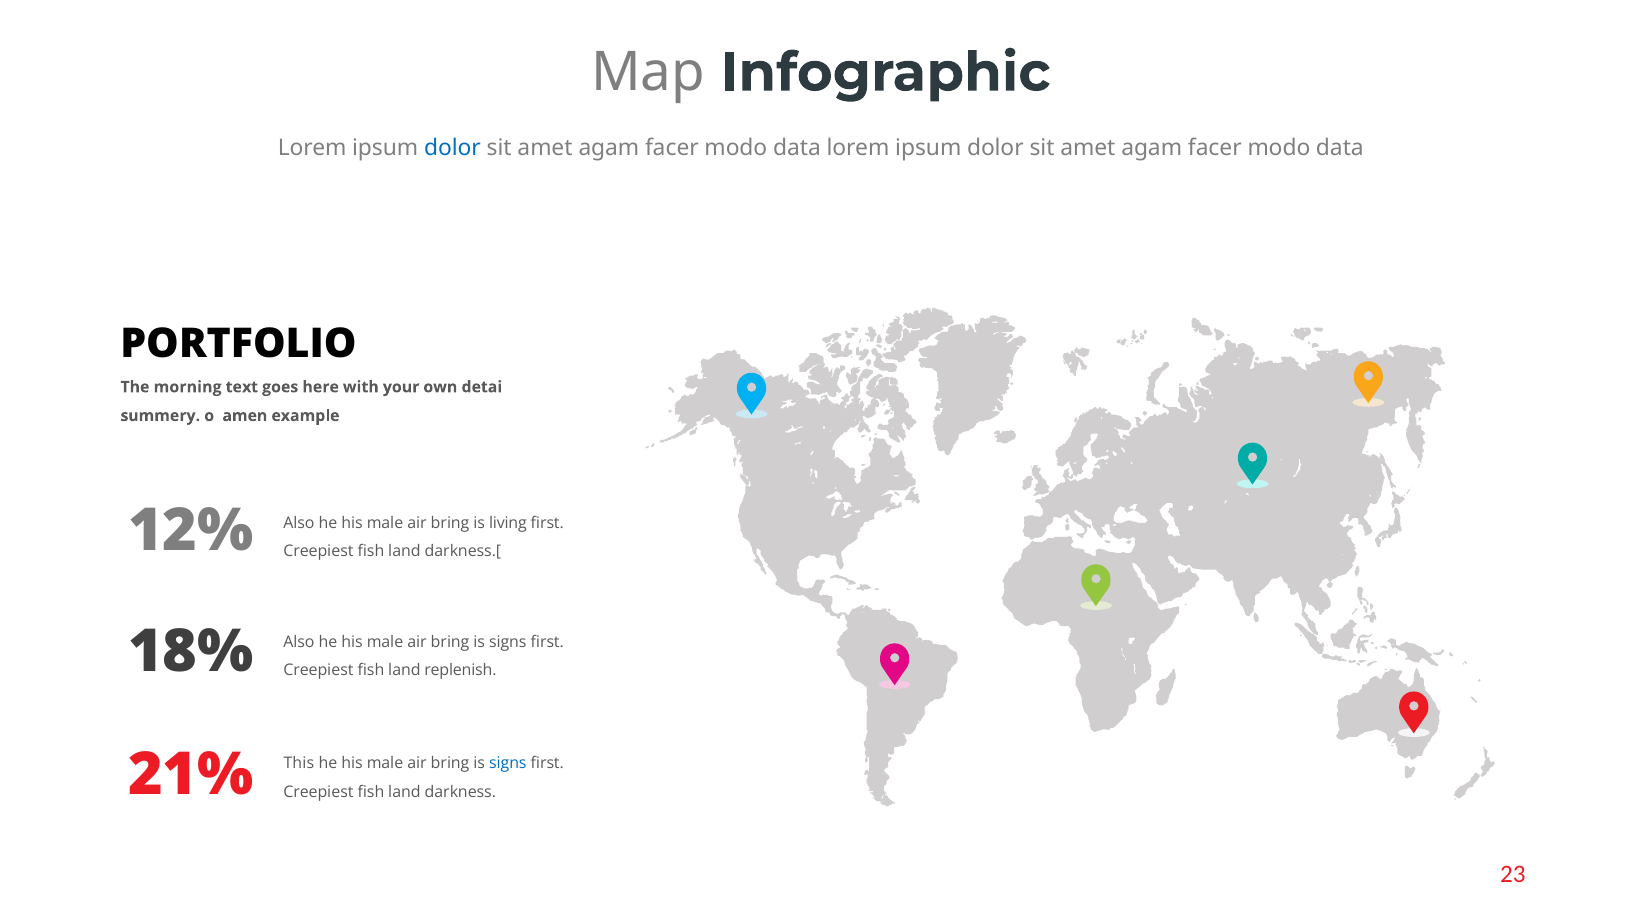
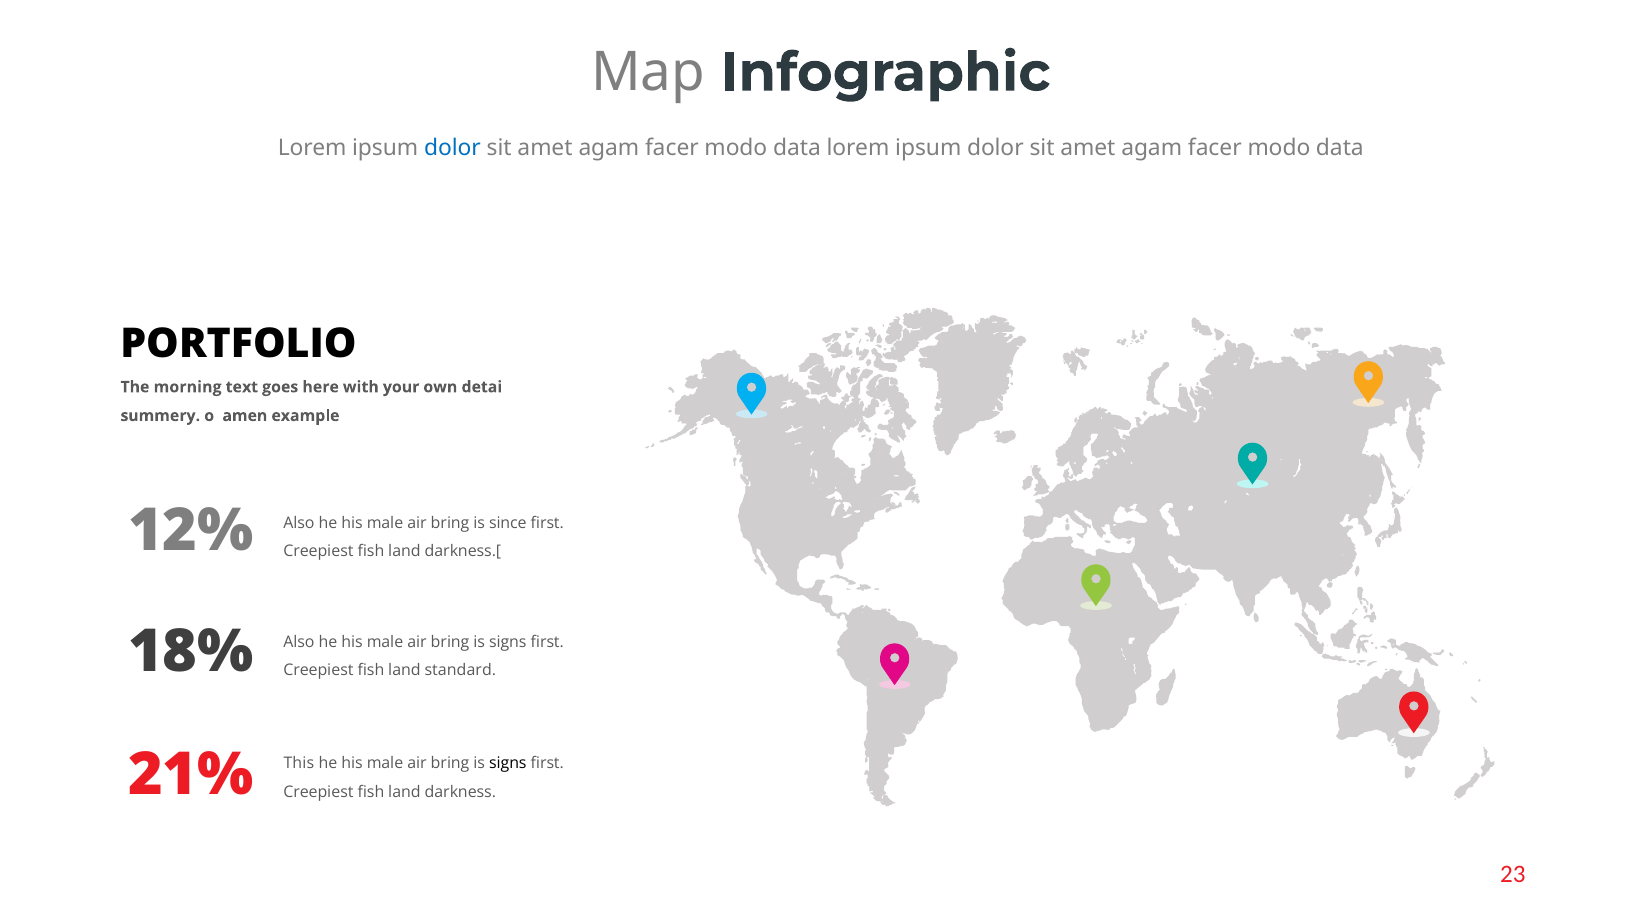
living: living -> since
replenish: replenish -> standard
signs at (508, 763) colour: blue -> black
